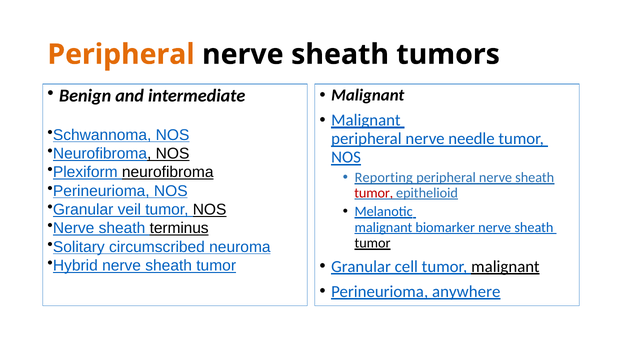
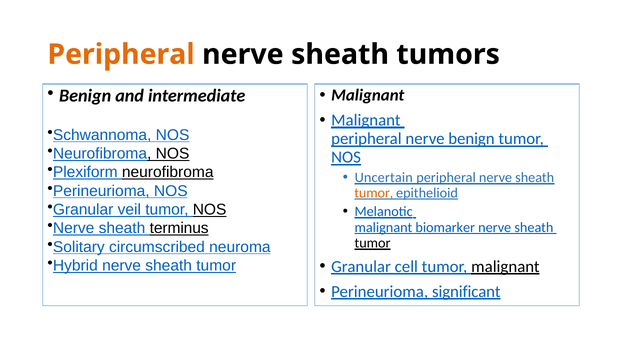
nerve needle: needle -> benign
Reporting: Reporting -> Uncertain
tumor at (374, 193) colour: red -> orange
anywhere: anywhere -> significant
